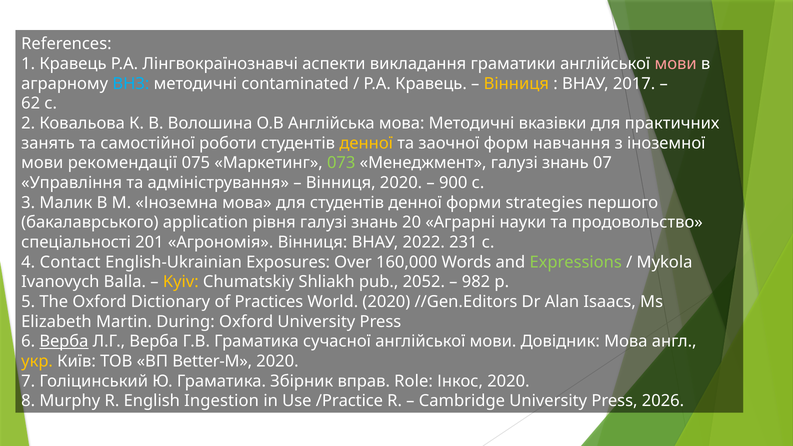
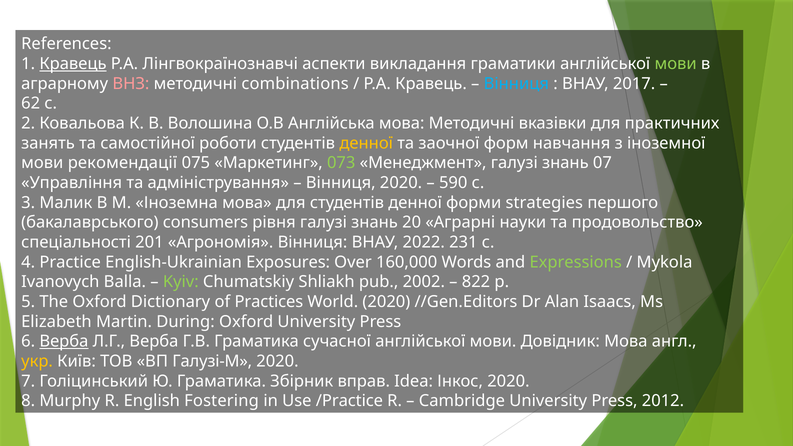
Кравець at (73, 64) underline: none -> present
мови at (676, 64) colour: pink -> light green
ВНЗ colour: light blue -> pink
contaminated: contaminated -> combinations
Вінниця at (516, 84) colour: yellow -> light blue
900: 900 -> 590
application: application -> consumers
Contact: Contact -> Practice
Kyiv colour: yellow -> light green
2052: 2052 -> 2002
982: 982 -> 822
Better-М: Better-М -> Галузі-М
Role: Role -> Idea
Ingestion: Ingestion -> Fostering
2026: 2026 -> 2012
